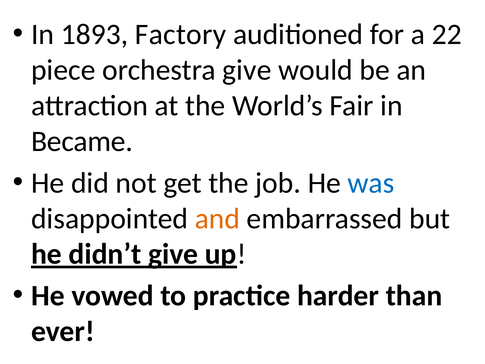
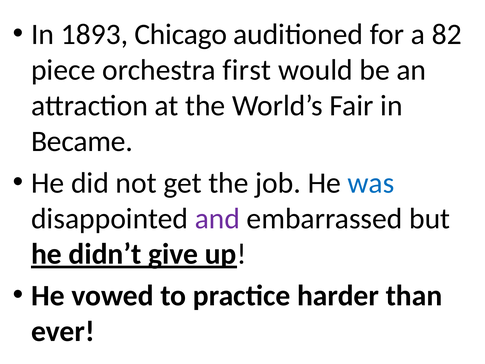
Factory: Factory -> Chicago
22: 22 -> 82
orchestra give: give -> first
and colour: orange -> purple
